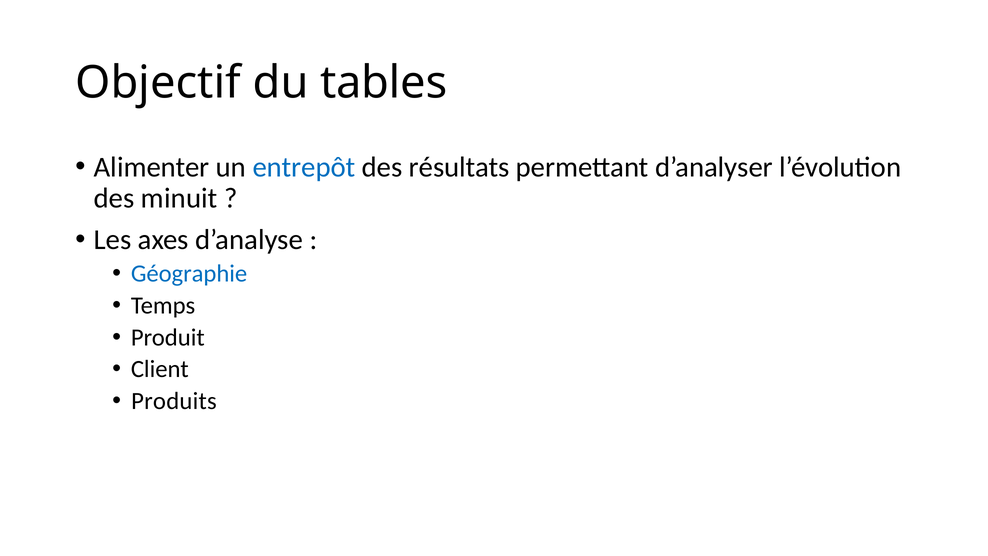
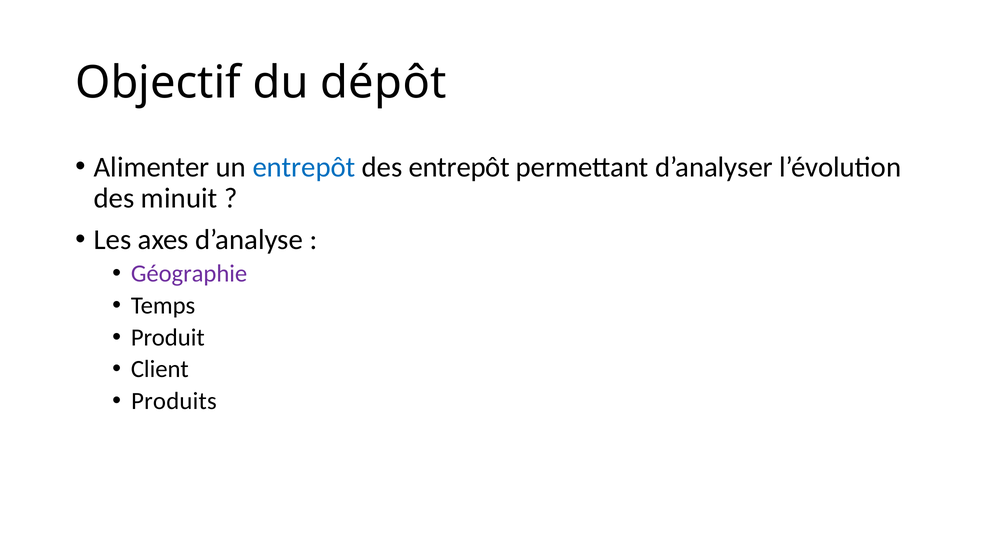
tables: tables -> dépôt
des résultats: résultats -> entrepôt
Géographie colour: blue -> purple
